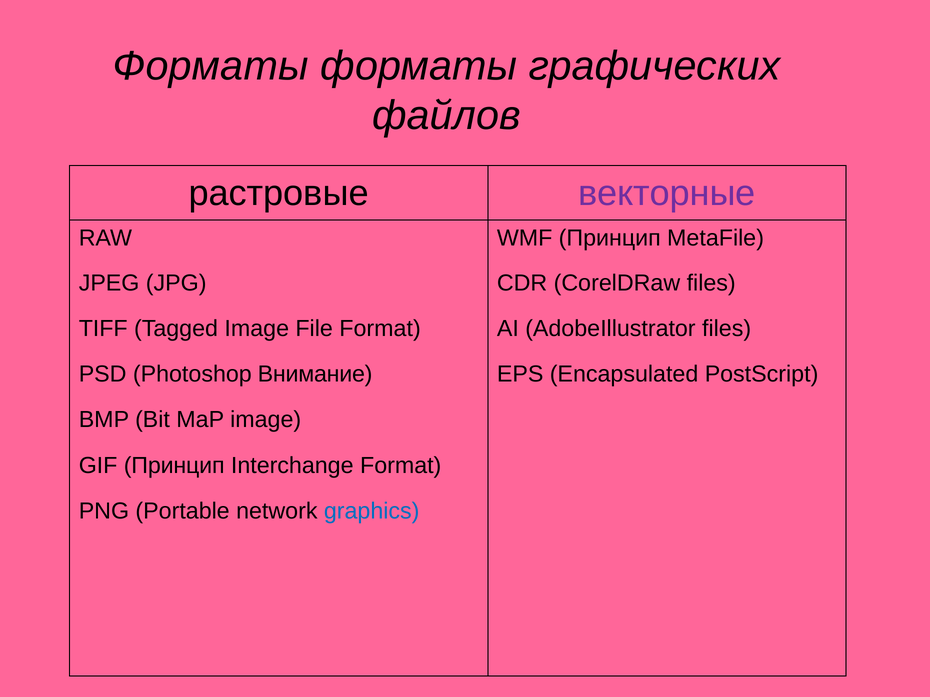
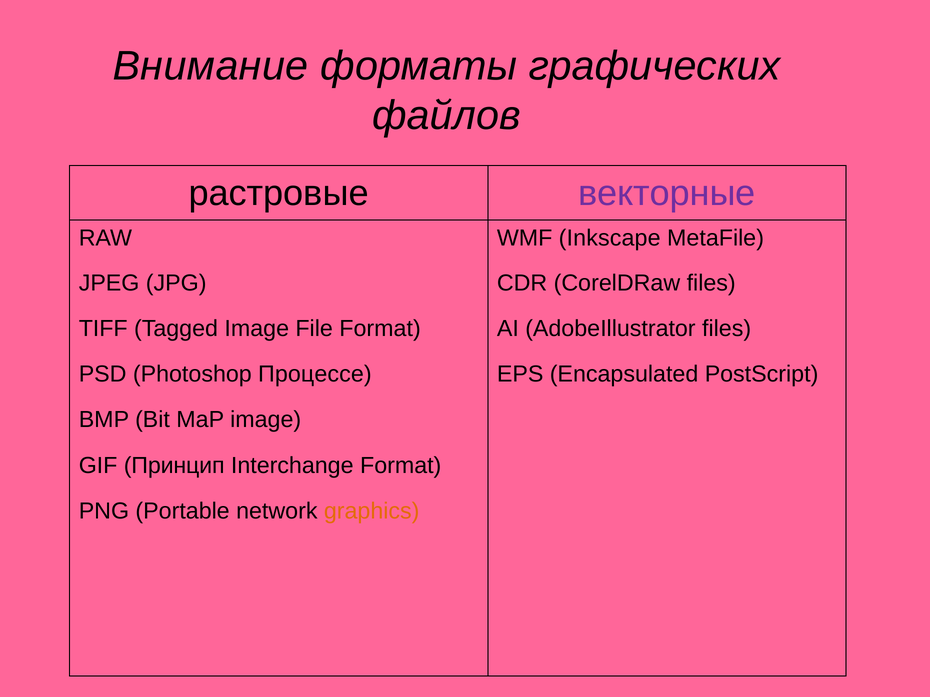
Форматы at (211, 66): Форматы -> Внимание
WMF Принцип: Принцип -> Inkscape
Внимание: Внимание -> Процессе
graphics colour: blue -> orange
